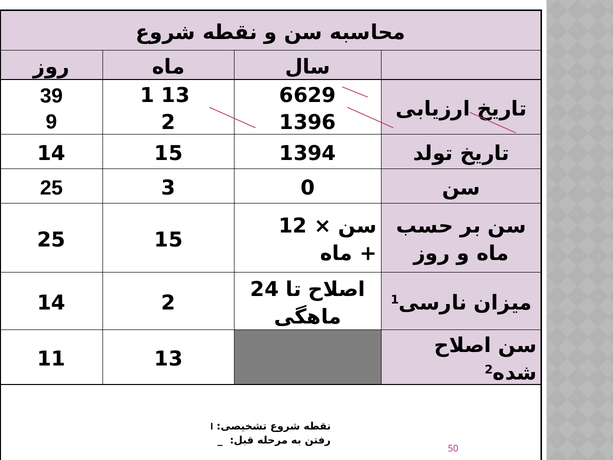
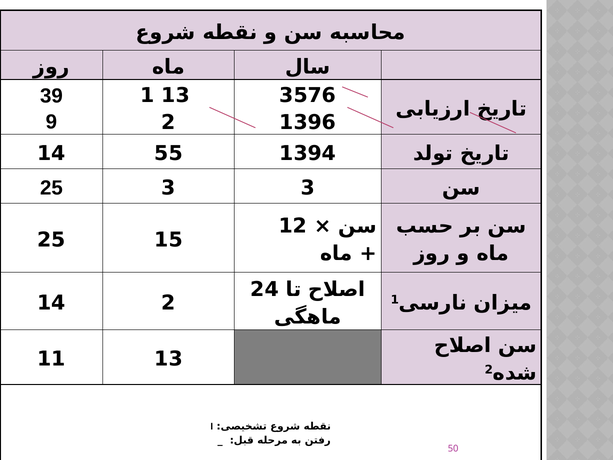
6629: 6629 -> 3576
14 15: 15 -> 55
3 0: 0 -> 3
